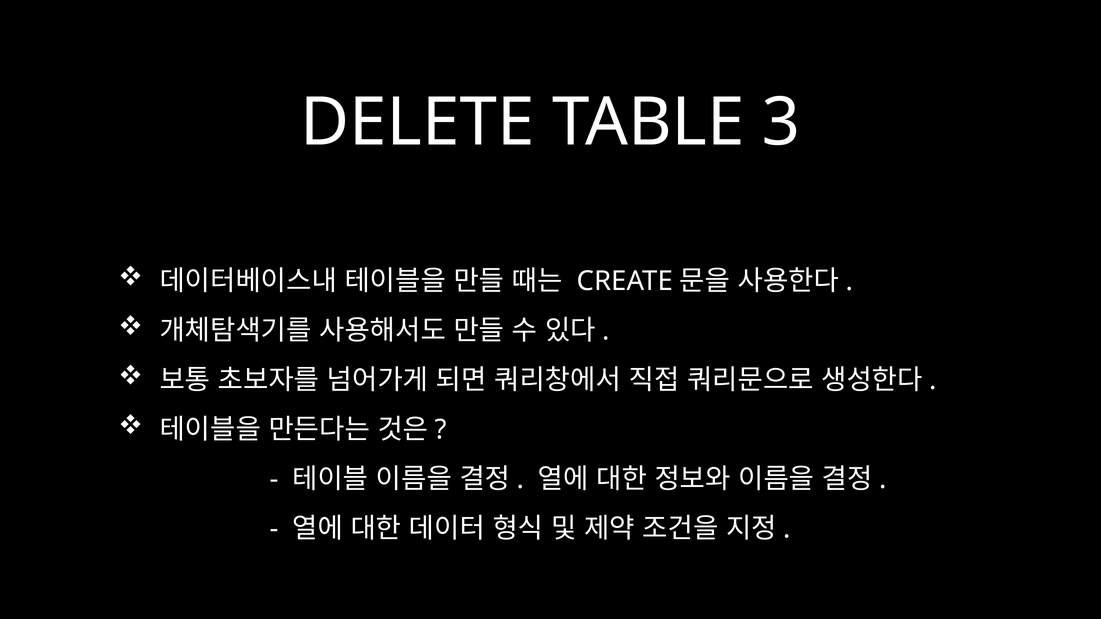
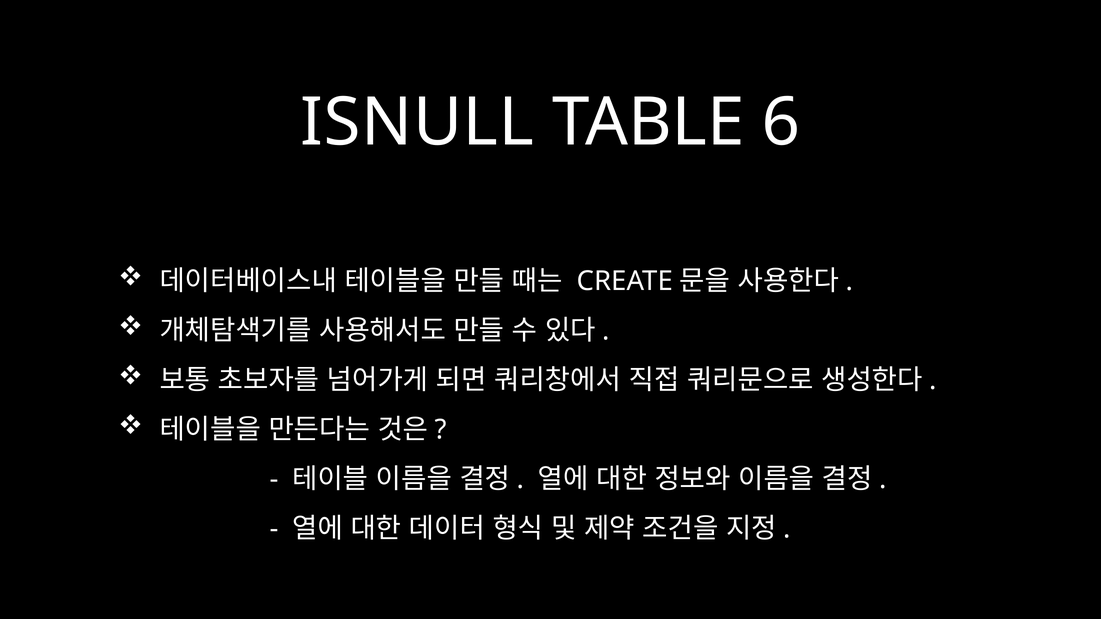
DELETE: DELETE -> ISNULL
3: 3 -> 6
